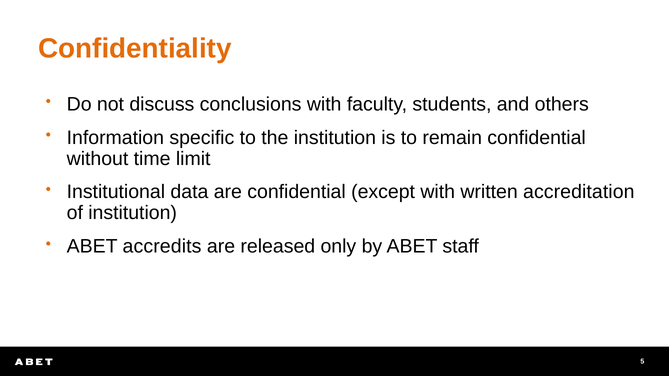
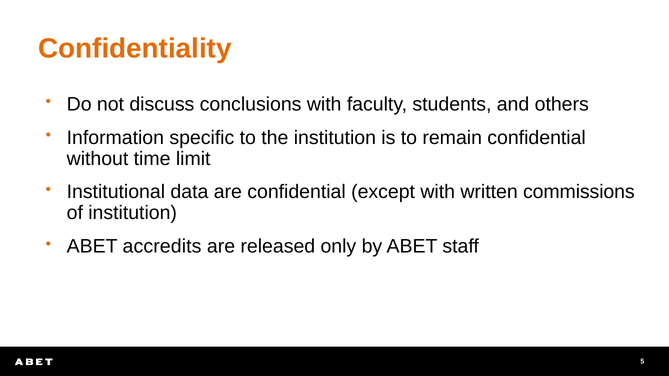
accreditation: accreditation -> commissions
